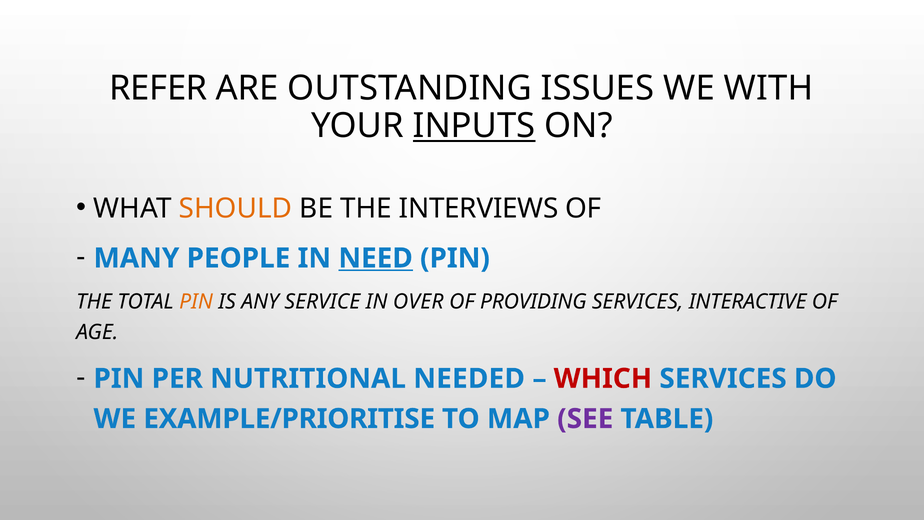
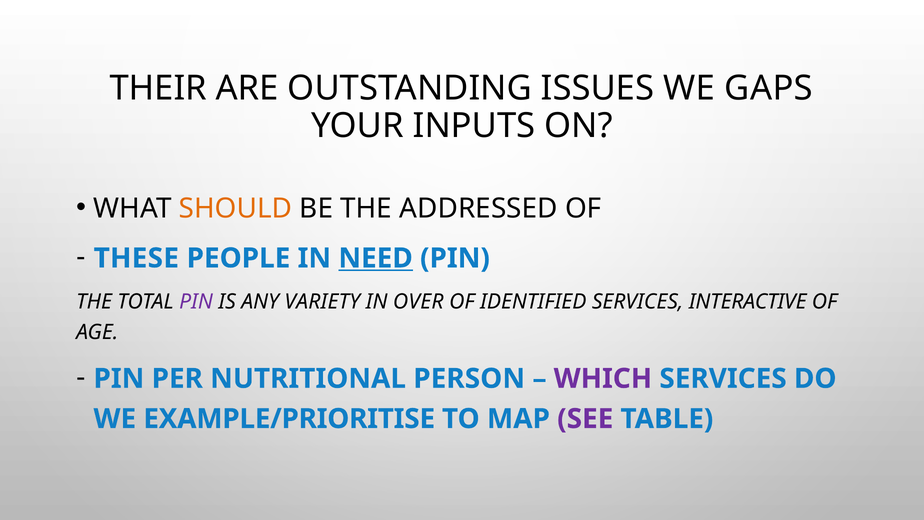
REFER: REFER -> THEIR
WITH: WITH -> GAPS
INPUTS underline: present -> none
INTERVIEWS: INTERVIEWS -> ADDRESSED
MANY: MANY -> THESE
PIN at (196, 302) colour: orange -> purple
SERVICE: SERVICE -> VARIETY
PROVIDING: PROVIDING -> IDENTIFIED
NEEDED: NEEDED -> PERSON
WHICH colour: red -> purple
